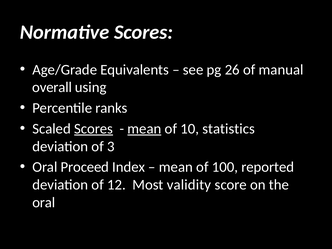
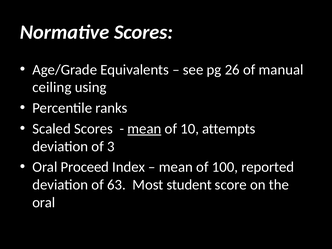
overall: overall -> ceiling
Scores at (94, 129) underline: present -> none
statistics: statistics -> attempts
12: 12 -> 63
validity: validity -> student
